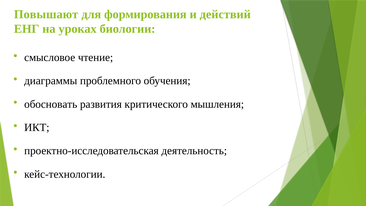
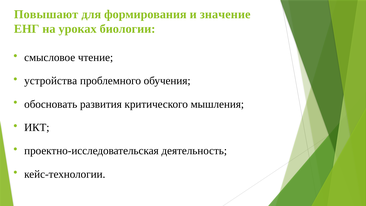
действий: действий -> значение
диаграммы: диаграммы -> устройства
